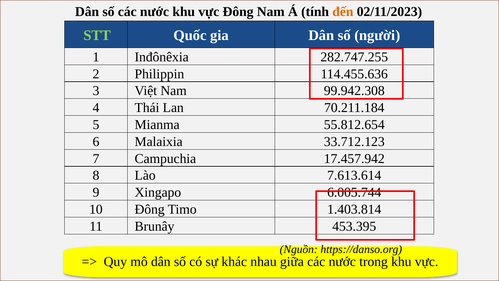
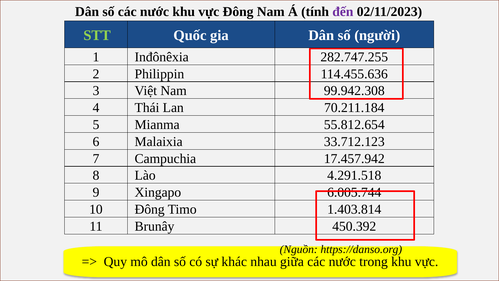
đến colour: orange -> purple
7.613.614: 7.613.614 -> 4.291.518
453.395: 453.395 -> 450.392
